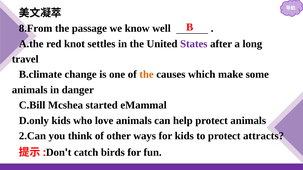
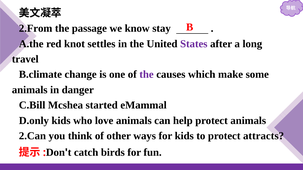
8.From: 8.From -> 2.From
well: well -> stay
the at (147, 75) colour: orange -> purple
